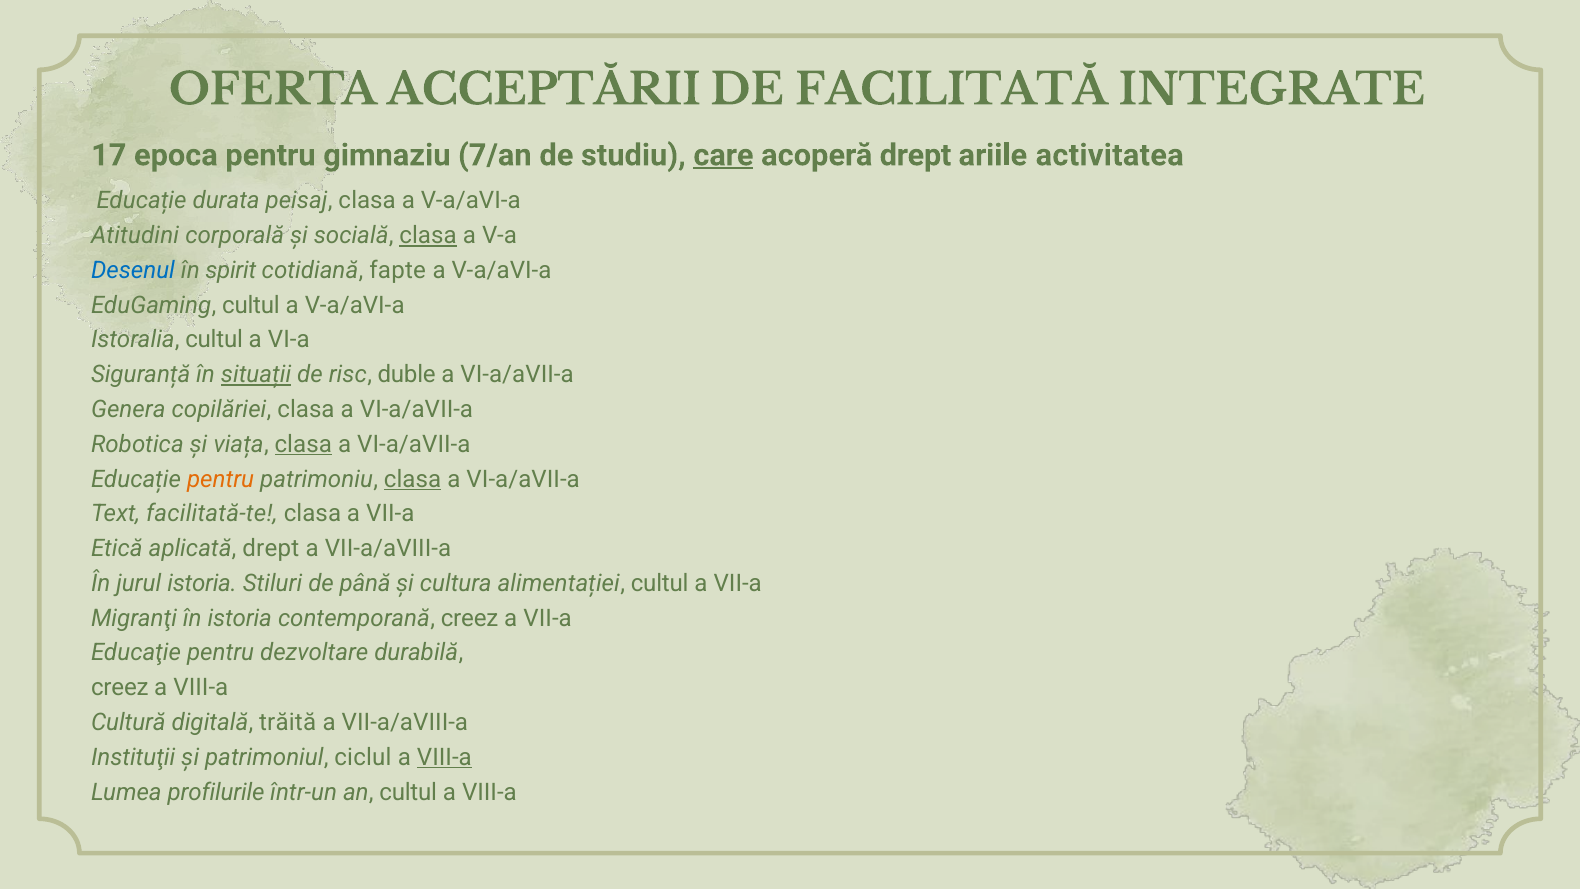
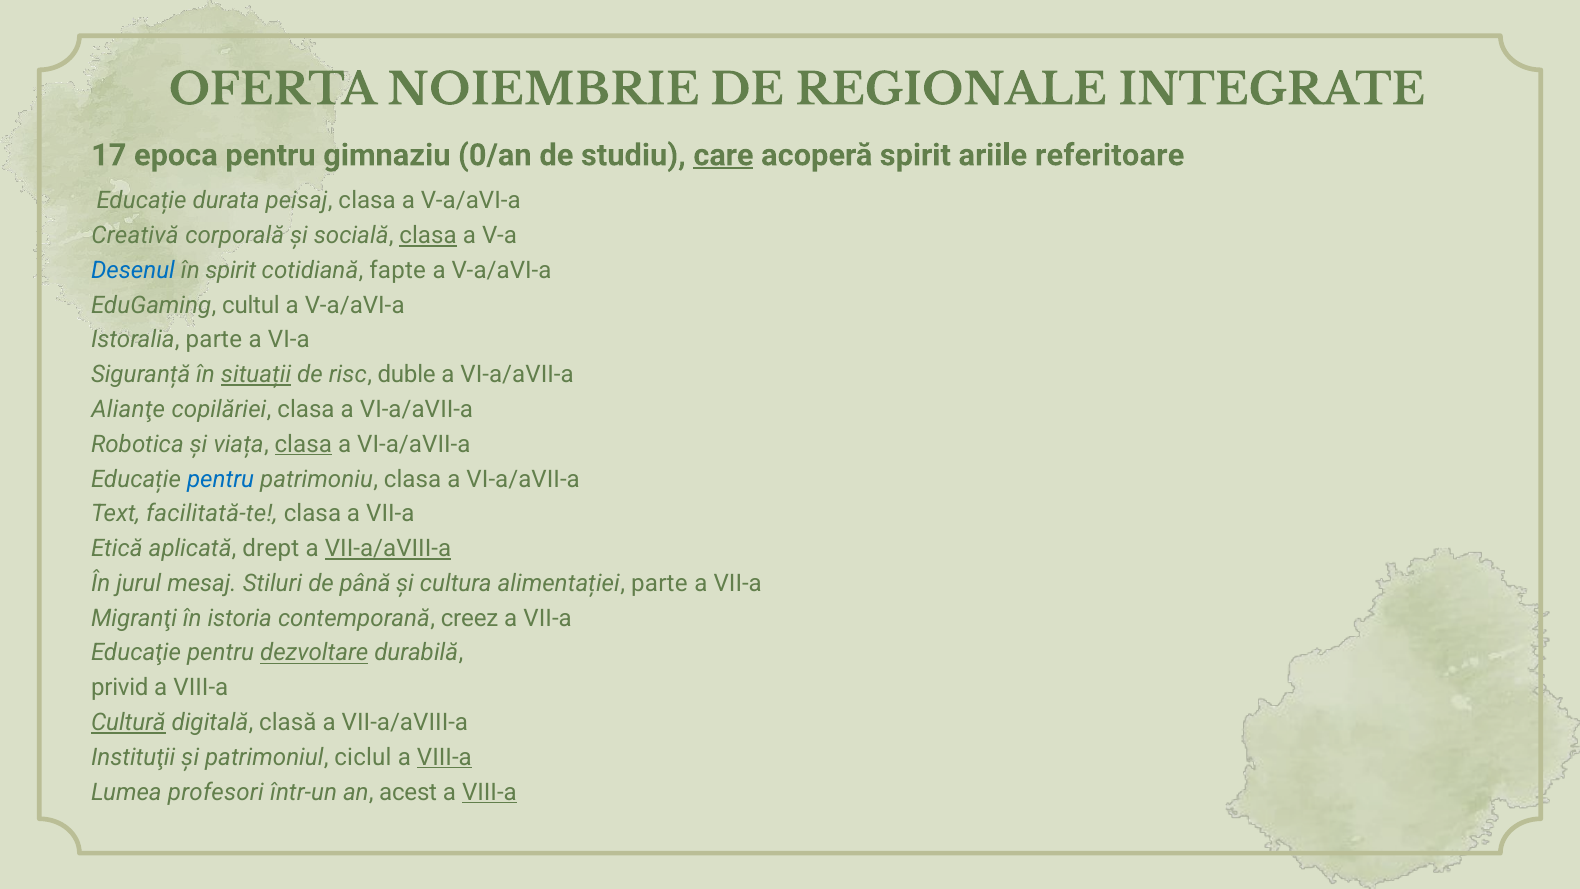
ACCEPTĂRII: ACCEPTĂRII -> NOIEMBRIE
FACILITATĂ: FACILITATĂ -> REGIONALE
7/an: 7/an -> 0/an
acoperă drept: drept -> spirit
activitatea: activitatea -> referitoare
Atitudini: Atitudini -> Creativă
Istoralia cultul: cultul -> parte
Genera: Genera -> Alianţe
pentru at (221, 479) colour: orange -> blue
clasa at (413, 479) underline: present -> none
VII-a/aVIII-a at (388, 549) underline: none -> present
jurul istoria: istoria -> mesaj
alimentației cultul: cultul -> parte
dezvoltare underline: none -> present
creez at (120, 688): creez -> privid
Cultură underline: none -> present
trăită: trăită -> clasă
profilurile: profilurile -> profesori
an cultul: cultul -> acest
VIII-a at (489, 792) underline: none -> present
